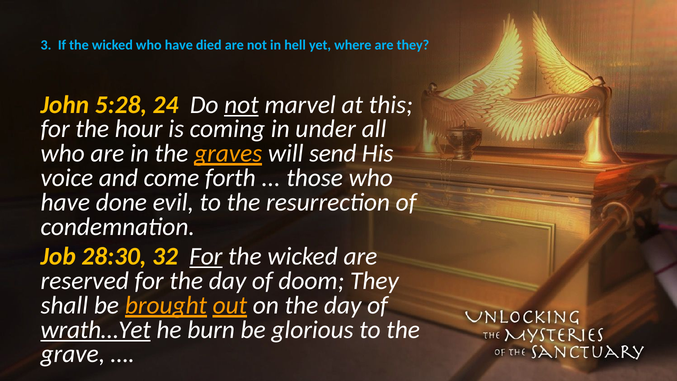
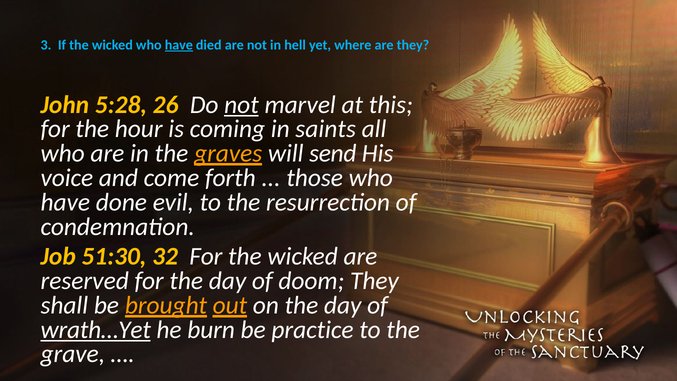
have at (179, 45) underline: none -> present
24: 24 -> 26
under: under -> saints
28:30: 28:30 -> 51:30
For at (206, 256) underline: present -> none
glorious: glorious -> practice
